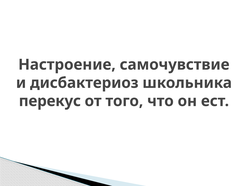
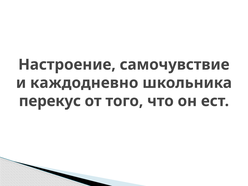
дисбактериоз: дисбактериоз -> каждодневно
